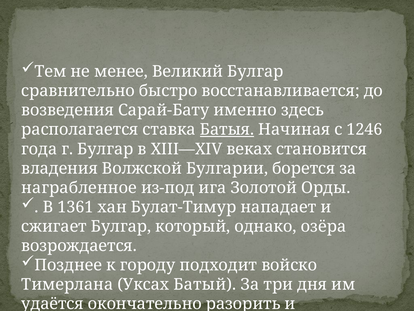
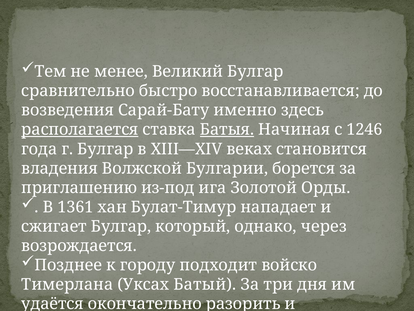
располагается underline: none -> present
награбленное: награбленное -> приглашению
озёра: озёра -> через
